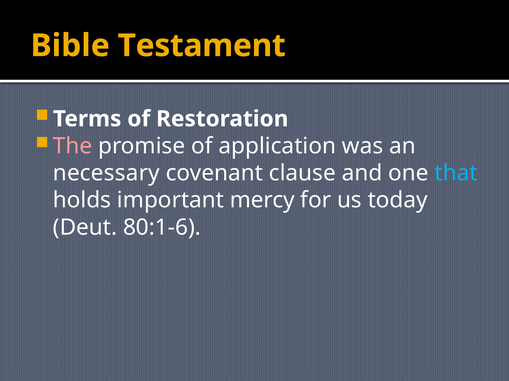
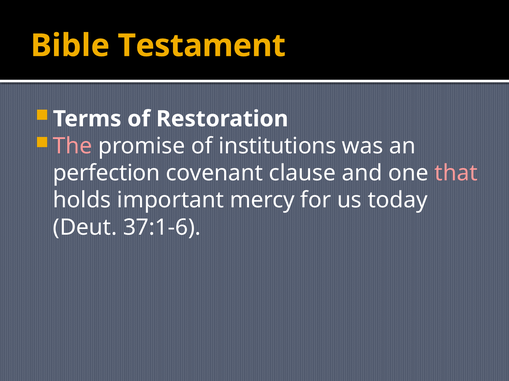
application: application -> institutions
necessary: necessary -> perfection
that colour: light blue -> pink
80:1-6: 80:1-6 -> 37:1-6
